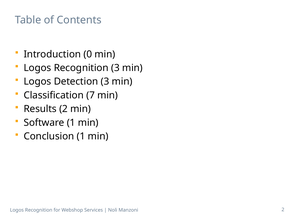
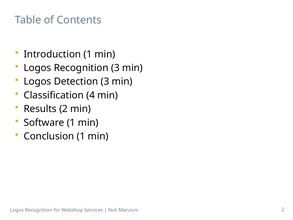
Introduction 0: 0 -> 1
7: 7 -> 4
